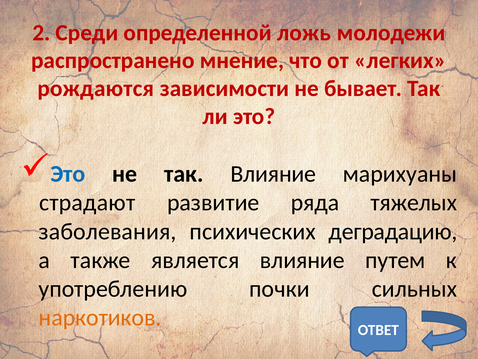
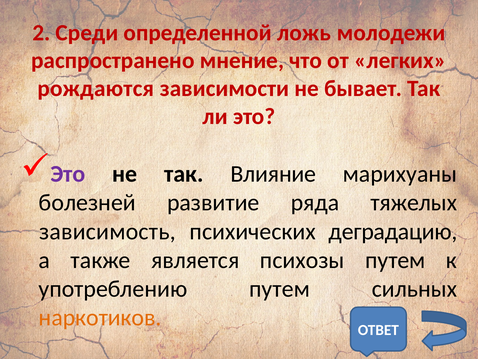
Это at (68, 174) colour: blue -> purple
страдают: страдают -> болезней
заболевания: заболевания -> зависимость
является влияние: влияние -> психозы
употреблению почки: почки -> путем
